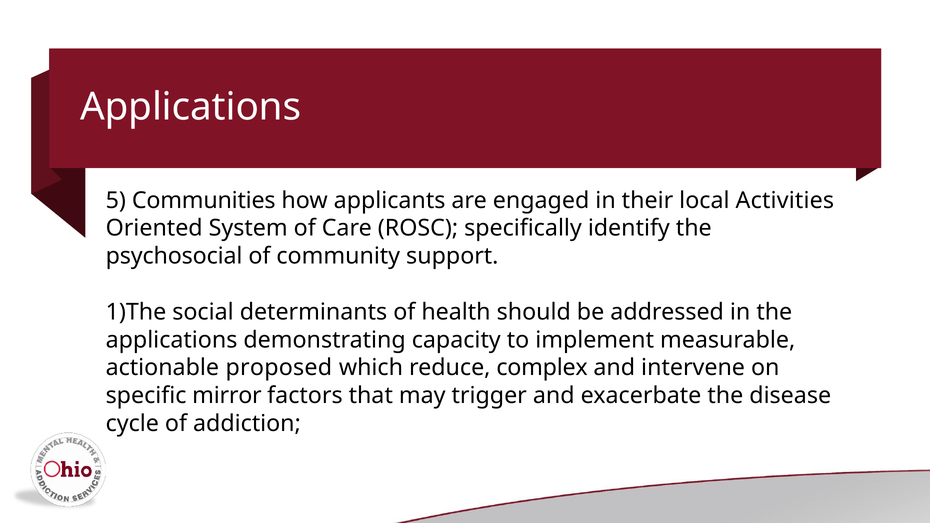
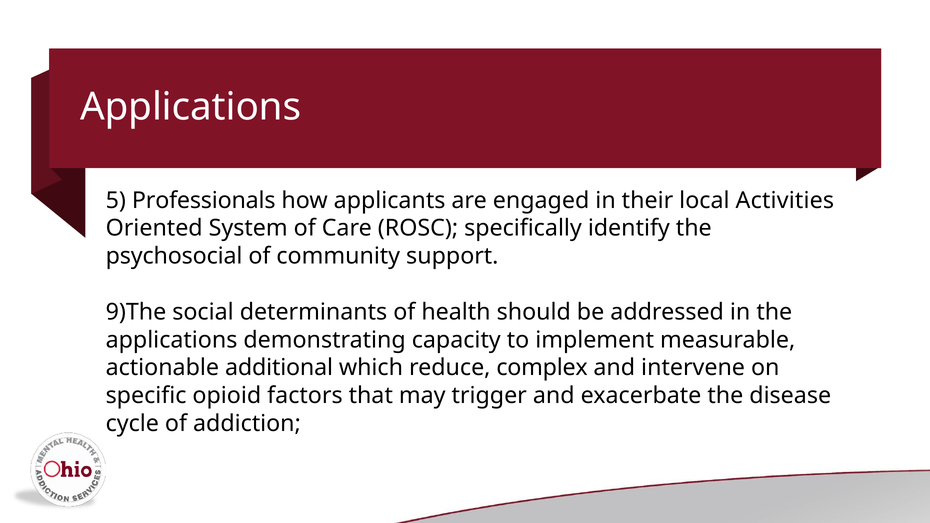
Communities: Communities -> Professionals
1)The: 1)The -> 9)The
proposed: proposed -> additional
mirror: mirror -> opioid
